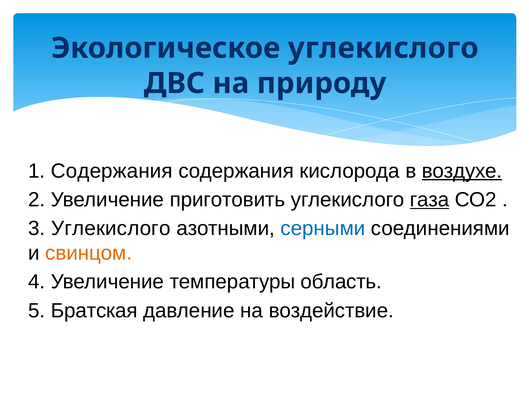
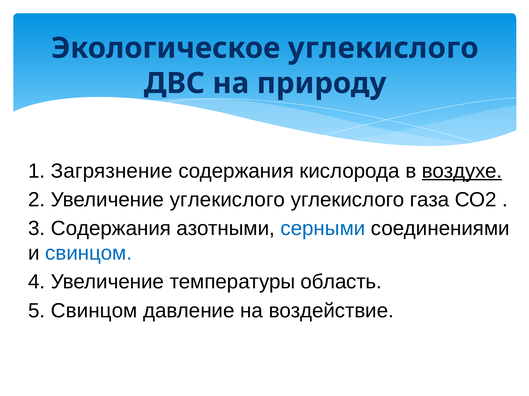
1 Содержания: Содержания -> Загрязнение
Увеличение приготовить: приготовить -> углекислого
газа underline: present -> none
3 Углекислого: Углекислого -> Содержания
свинцом at (89, 254) colour: orange -> blue
5 Братская: Братская -> Свинцом
